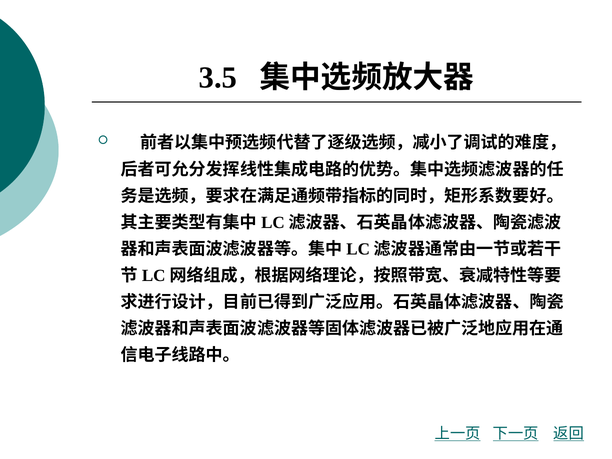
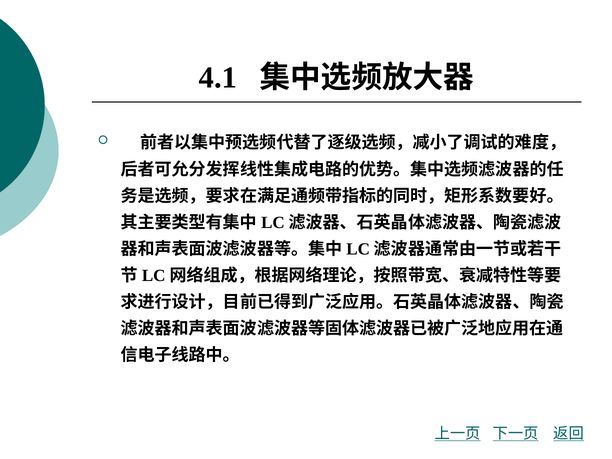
3.5: 3.5 -> 4.1
